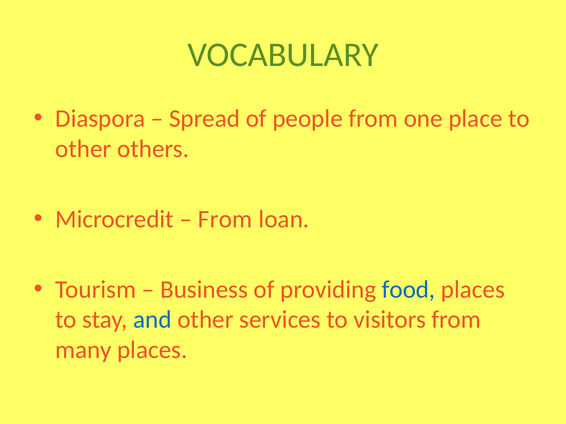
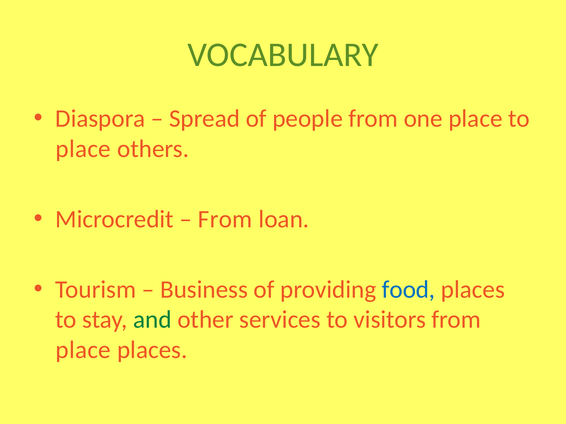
other at (83, 149): other -> place
and colour: blue -> green
many at (83, 350): many -> place
